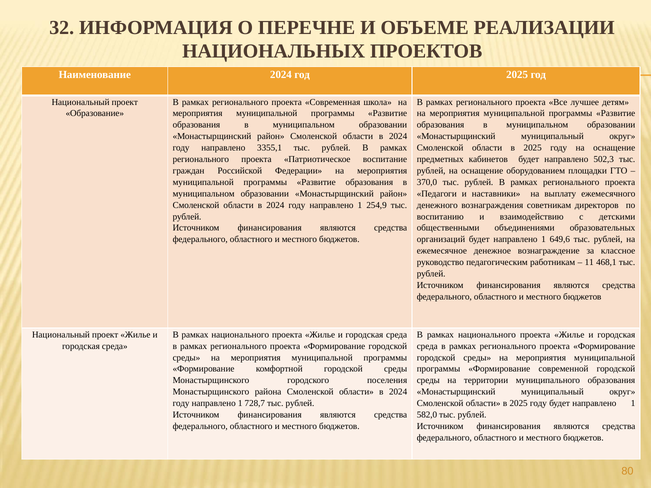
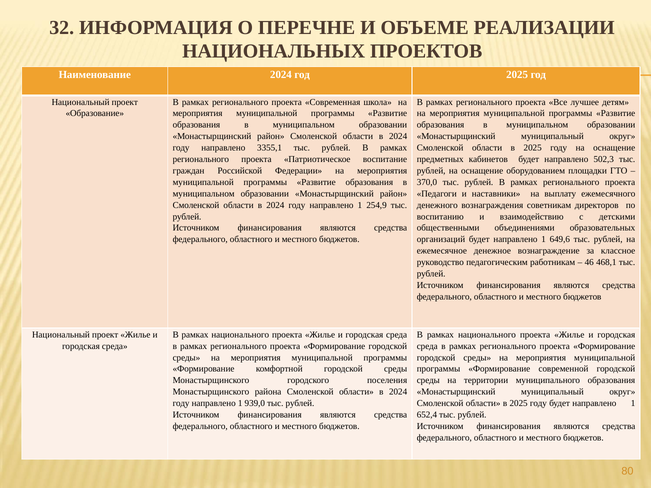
11: 11 -> 46
728,7: 728,7 -> 939,0
582,0: 582,0 -> 652,4
